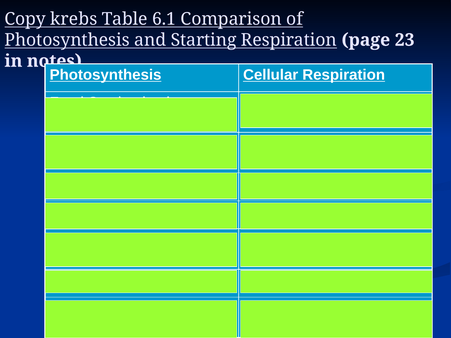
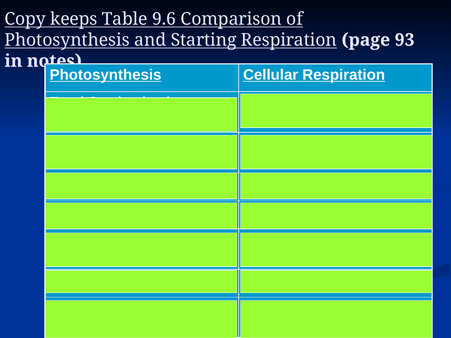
krebs: krebs -> keeps
6.1: 6.1 -> 9.6
23: 23 -> 93
